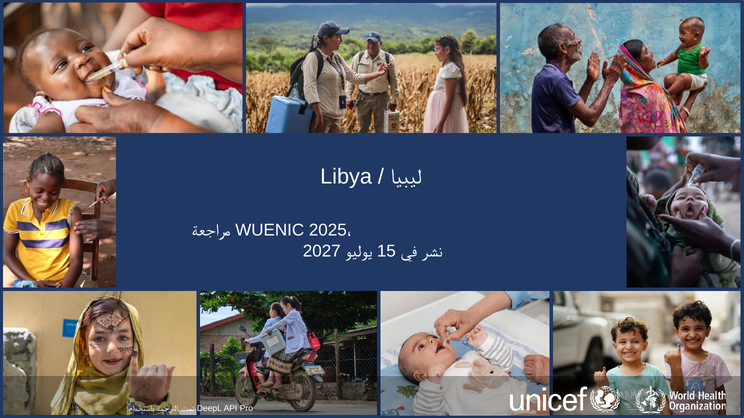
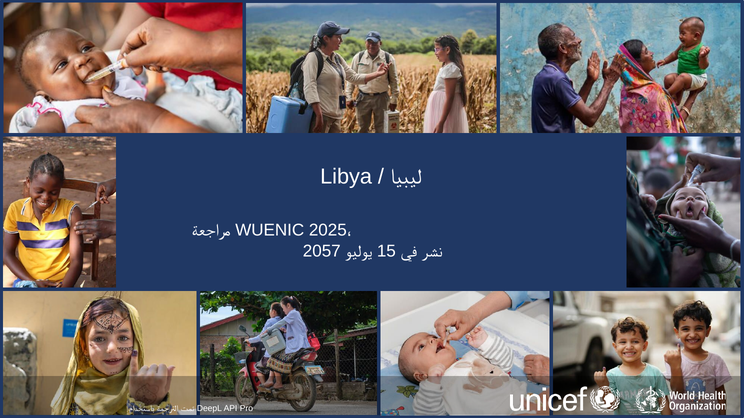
2027: 2027 -> 2057
